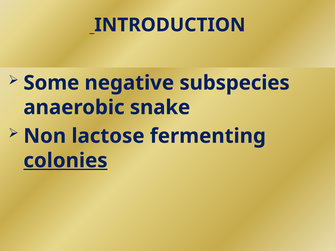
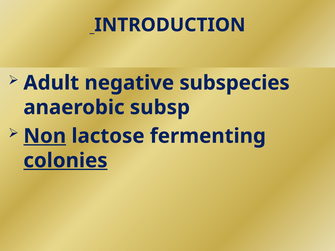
Some: Some -> Adult
snake: snake -> subsp
Non underline: none -> present
